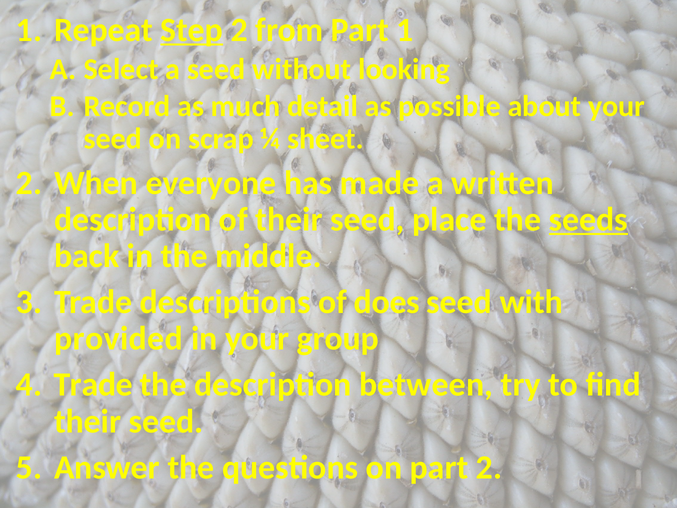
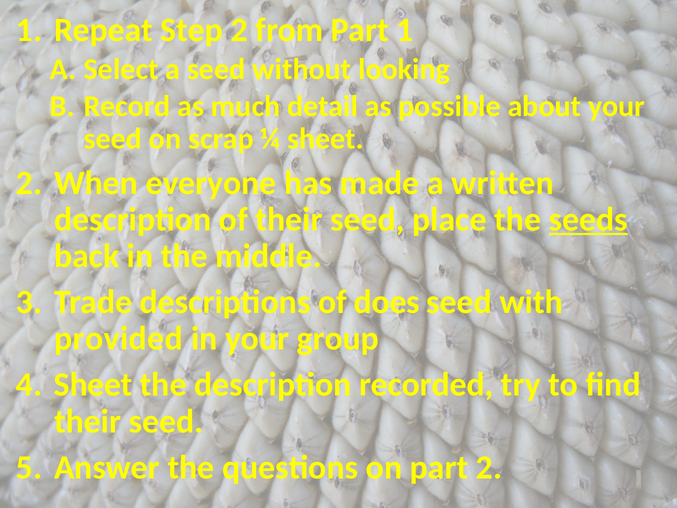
Step underline: present -> none
Trade at (93, 385): Trade -> Sheet
between: between -> recorded
